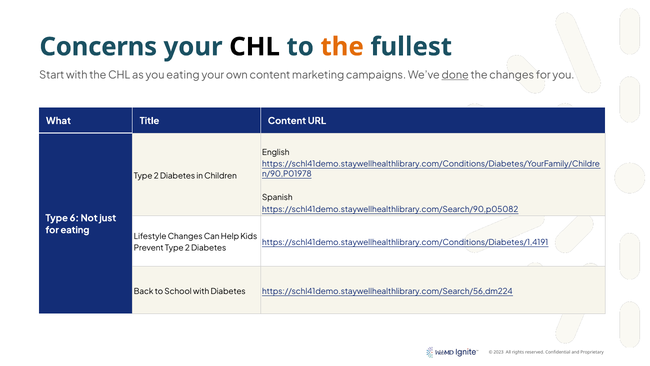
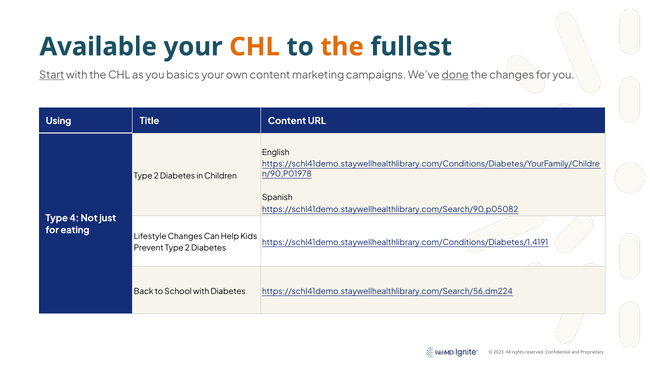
Concerns: Concerns -> Available
CHL at (255, 47) colour: black -> orange
Start underline: none -> present
you eating: eating -> basics
What: What -> Using
6: 6 -> 4
